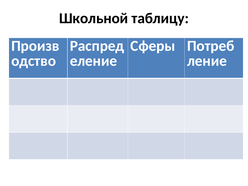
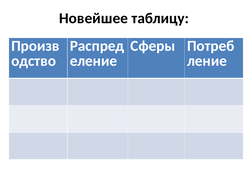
Школьной: Школьной -> Новейшее
